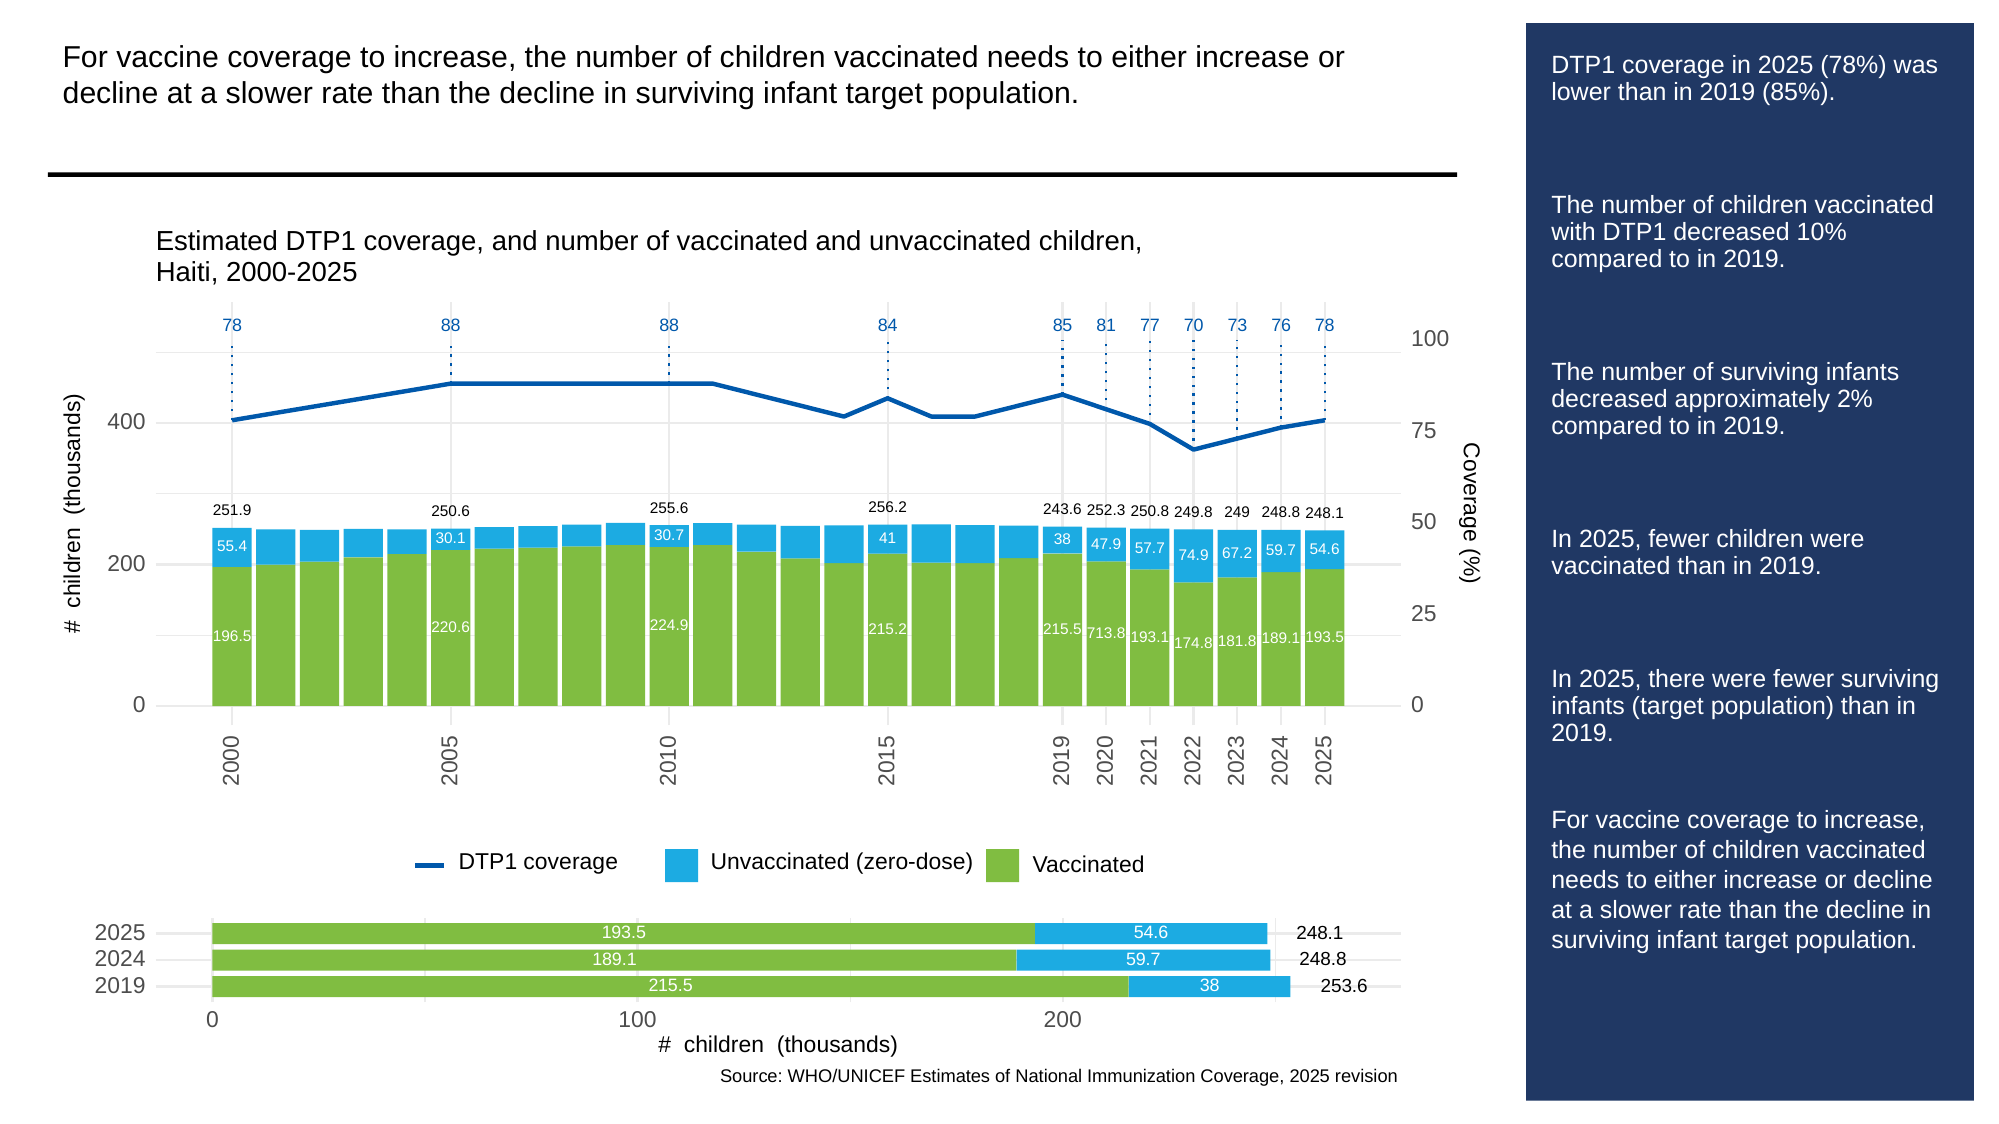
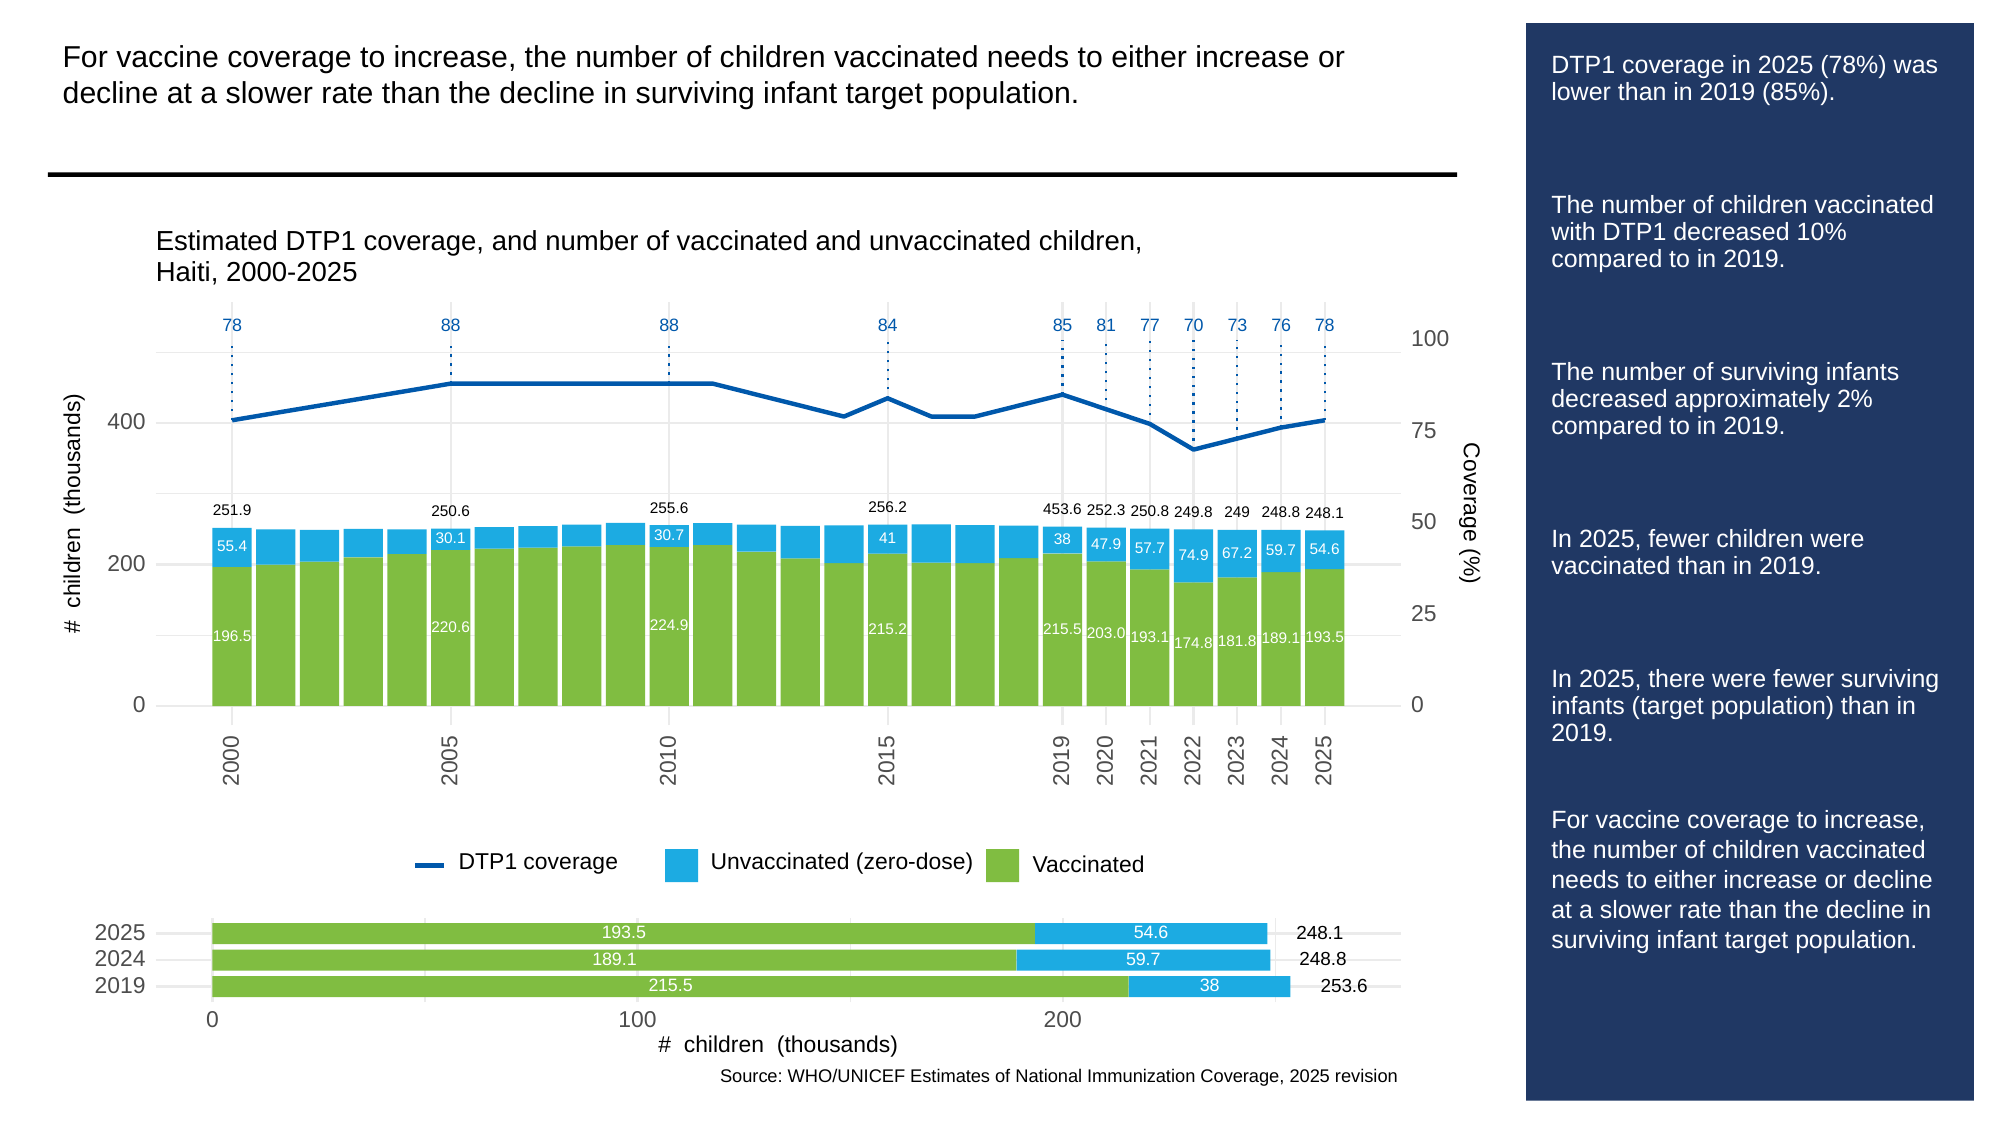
243.6: 243.6 -> 453.6
713.8: 713.8 -> 203.0
